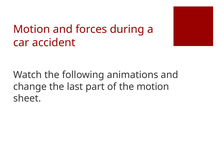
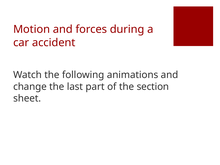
the motion: motion -> section
